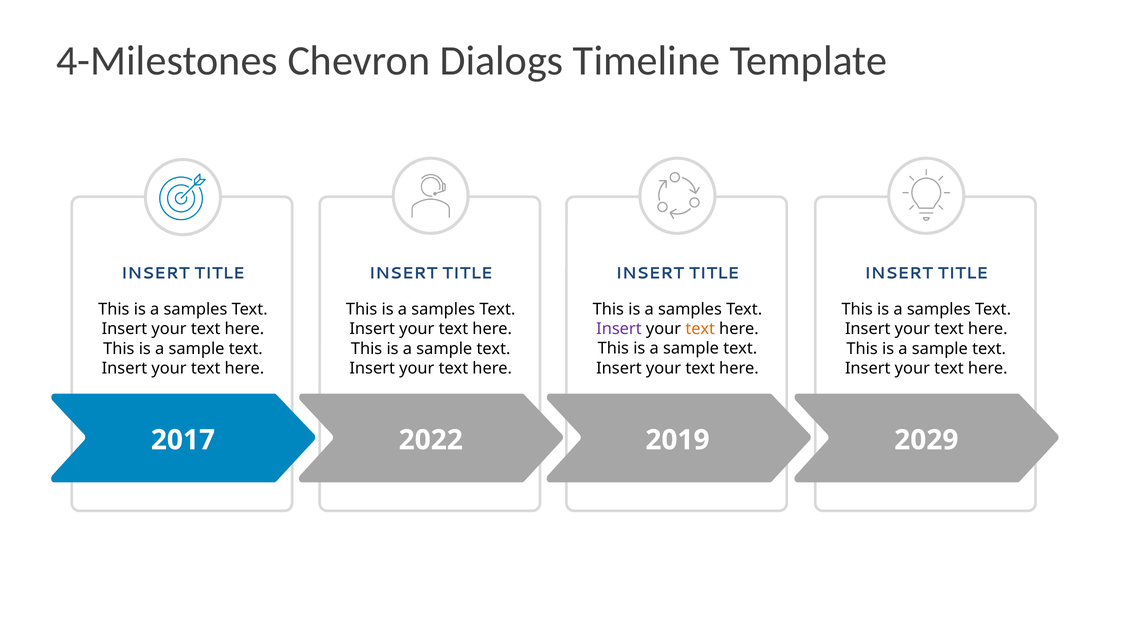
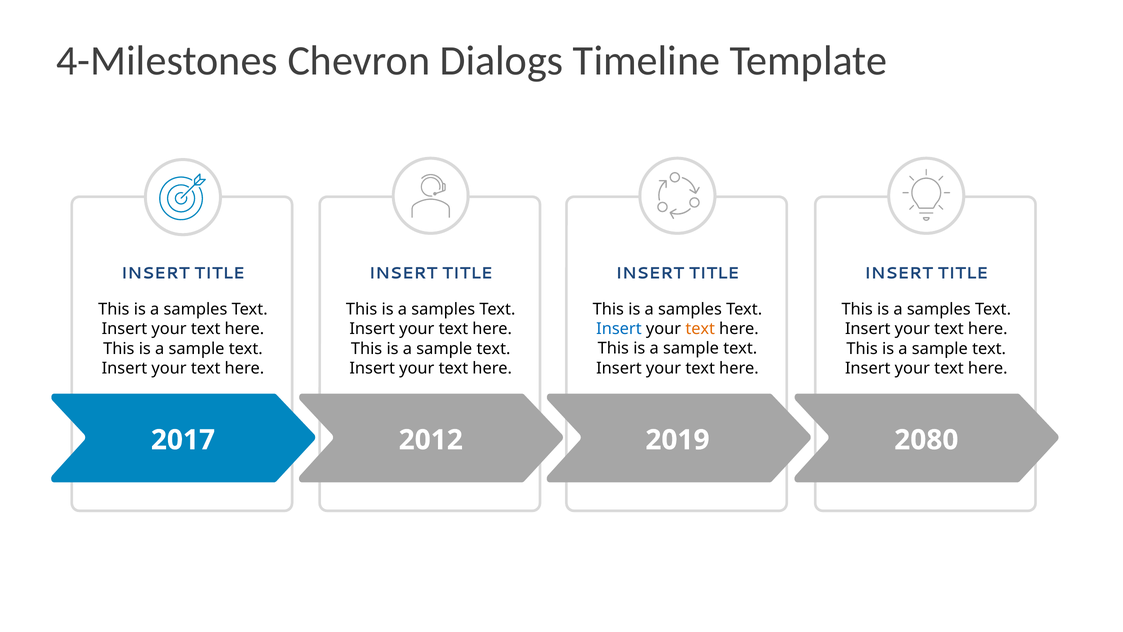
Insert at (619, 329) colour: purple -> blue
2022: 2022 -> 2012
2029: 2029 -> 2080
